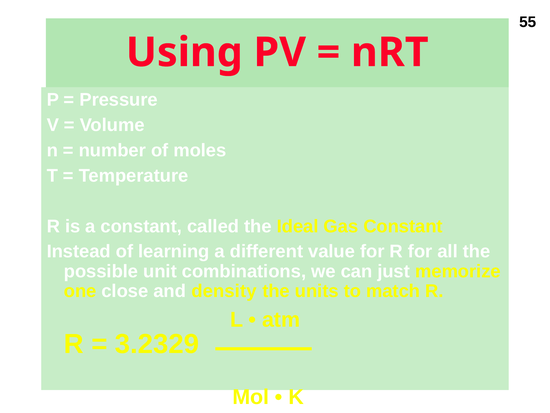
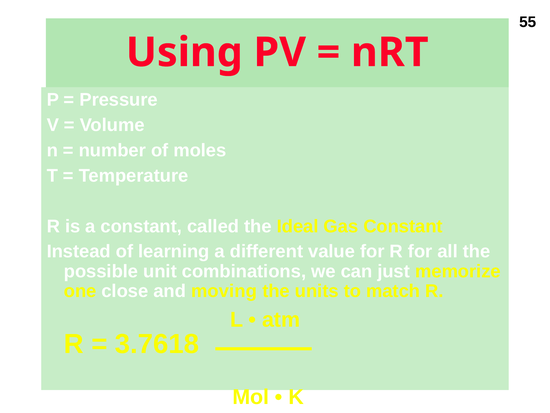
density: density -> moving
3.2329: 3.2329 -> 3.7618
